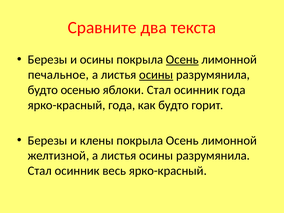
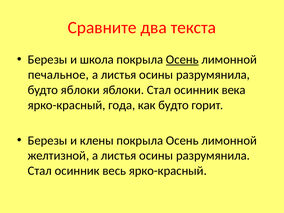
и осины: осины -> школа
осины at (156, 75) underline: present -> none
будто осенью: осенью -> яблоки
осинник года: года -> века
